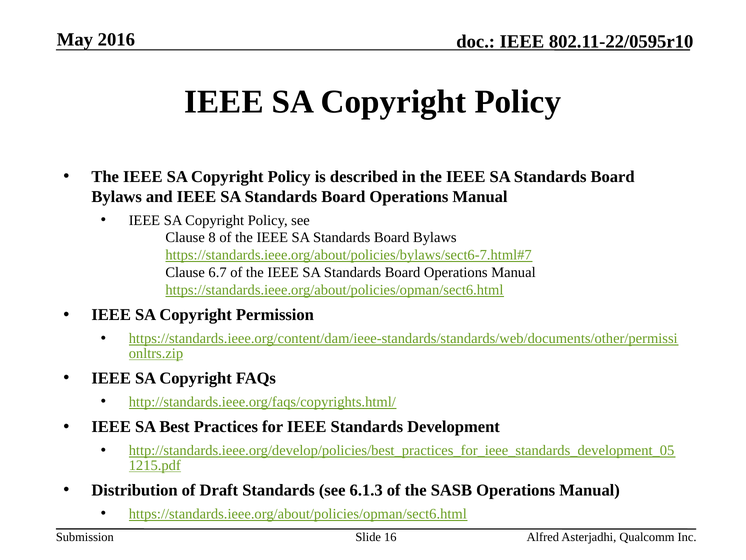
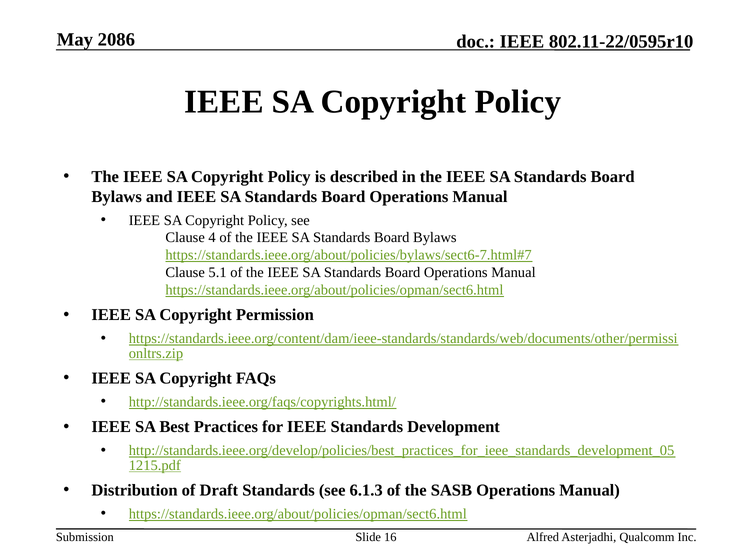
2016: 2016 -> 2086
8: 8 -> 4
6.7: 6.7 -> 5.1
